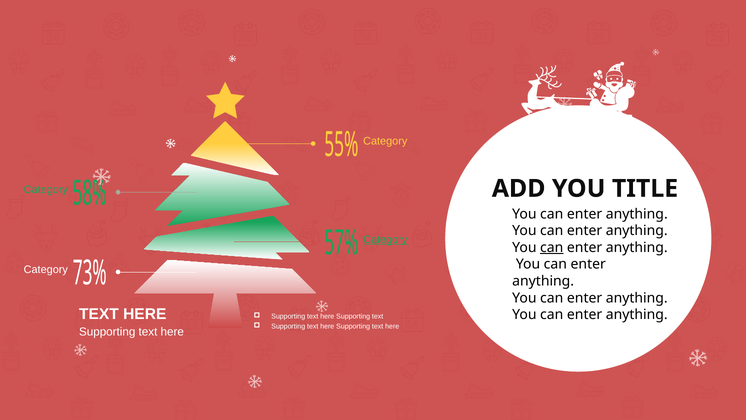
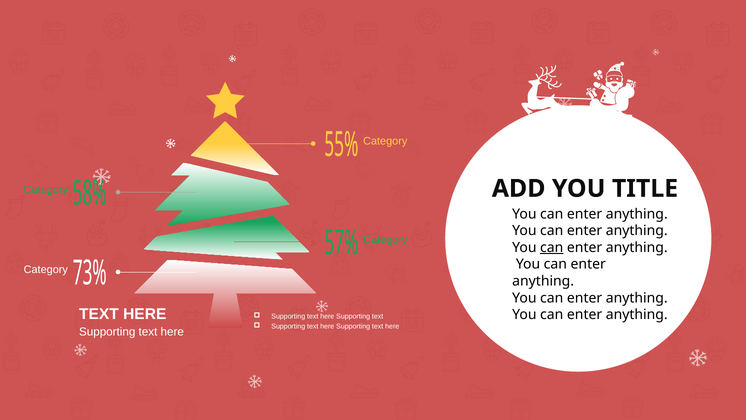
Category at (385, 239) underline: present -> none
